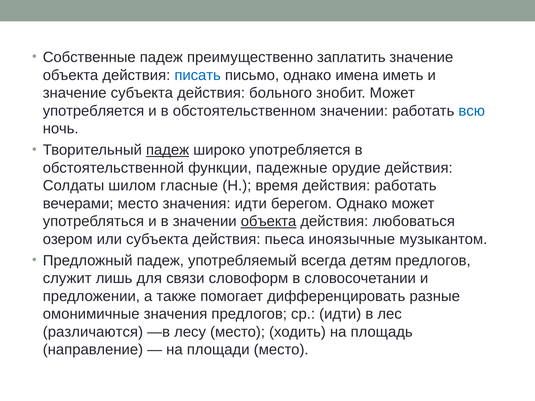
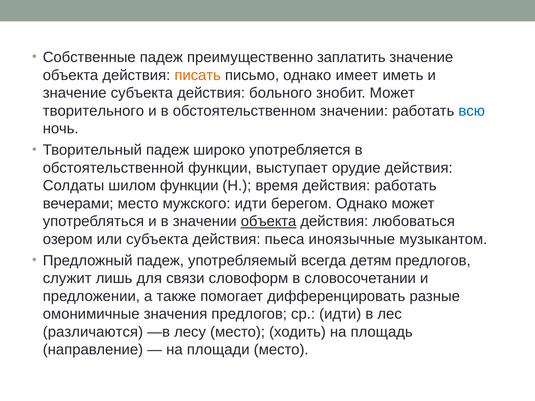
писать colour: blue -> orange
имена: имена -> имеет
употребляется at (94, 111): употребляется -> творительного
падеж at (168, 150) underline: present -> none
падежные: падежные -> выступает
шилом гласные: гласные -> функции
место значения: значения -> мужского
